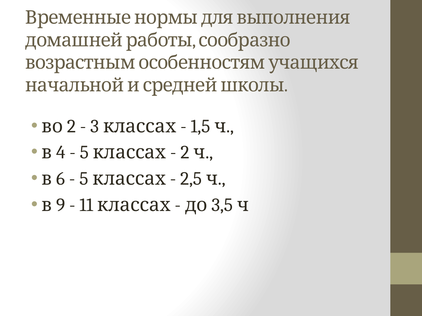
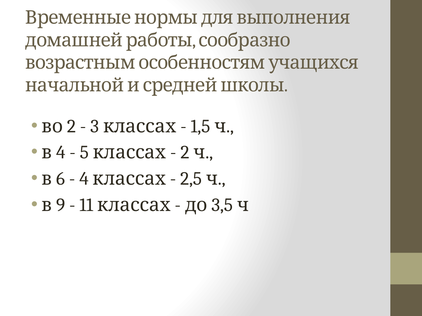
5 at (84, 179): 5 -> 4
